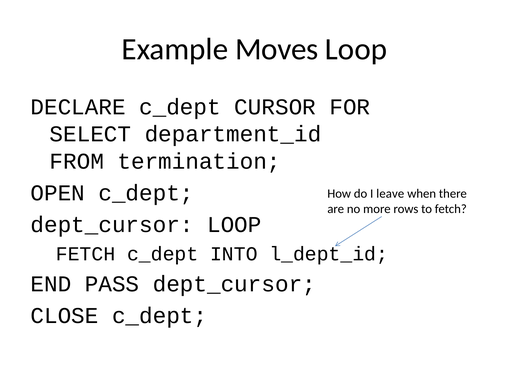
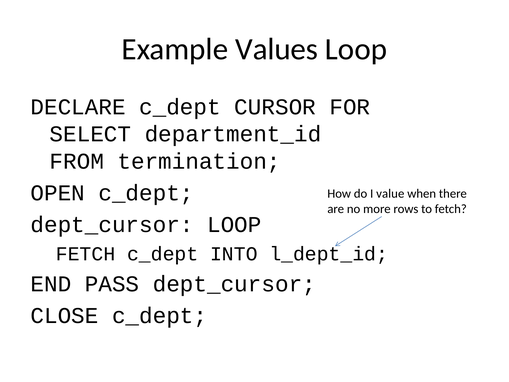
Moves: Moves -> Values
leave: leave -> value
